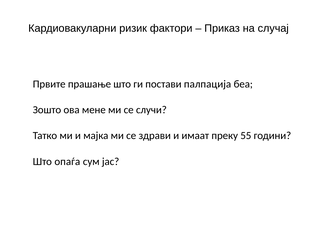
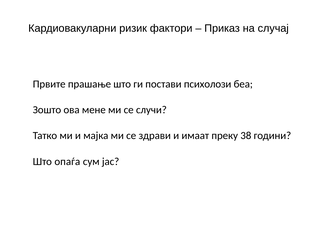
палпација: палпација -> психолози
55: 55 -> 38
